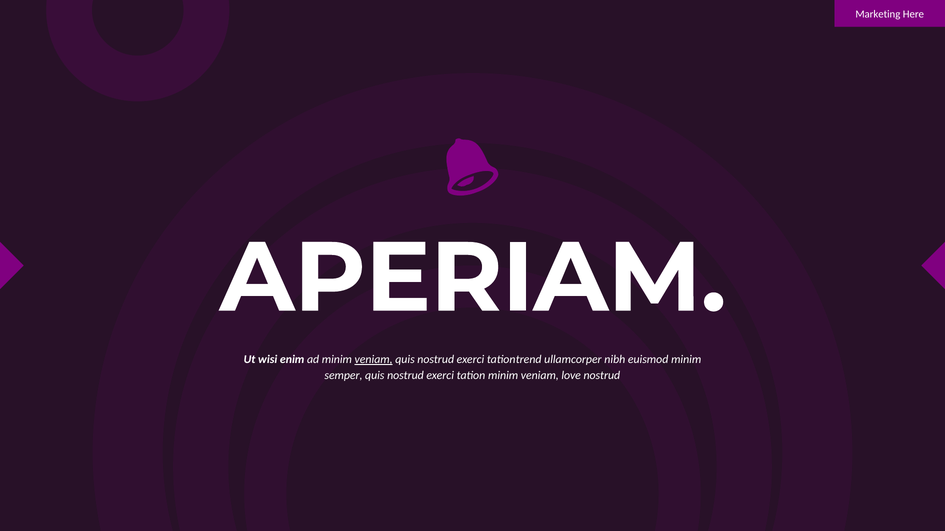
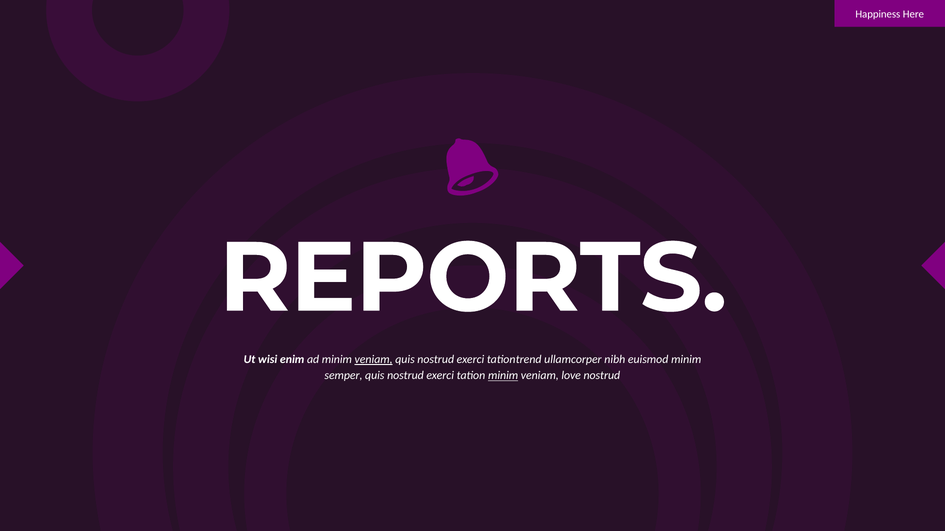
Marketing: Marketing -> Happiness
APERIAM: APERIAM -> REPORTS
minim at (503, 376) underline: none -> present
